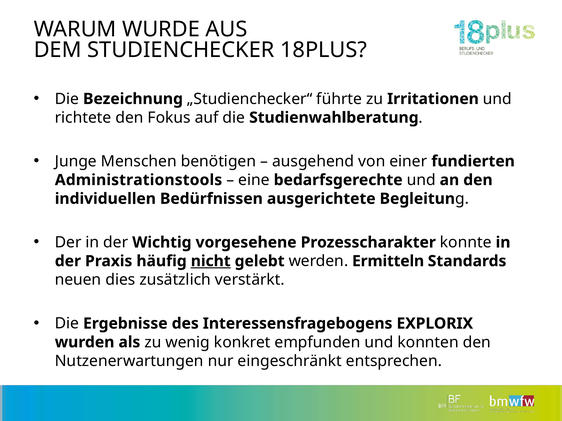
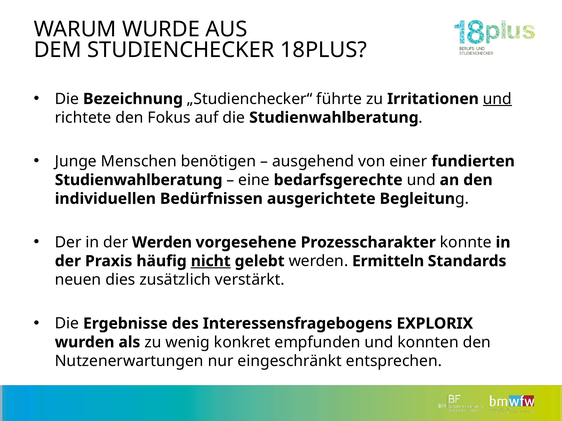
und at (497, 99) underline: none -> present
Administrationstools at (139, 180): Administrationstools -> Studienwahlberatung
der Wichtig: Wichtig -> Werden
